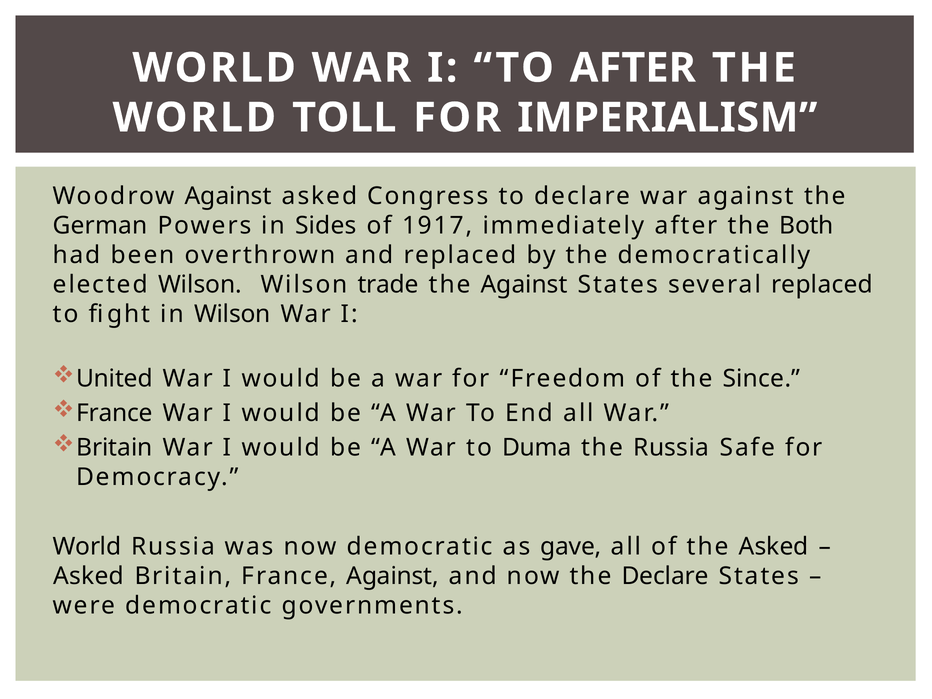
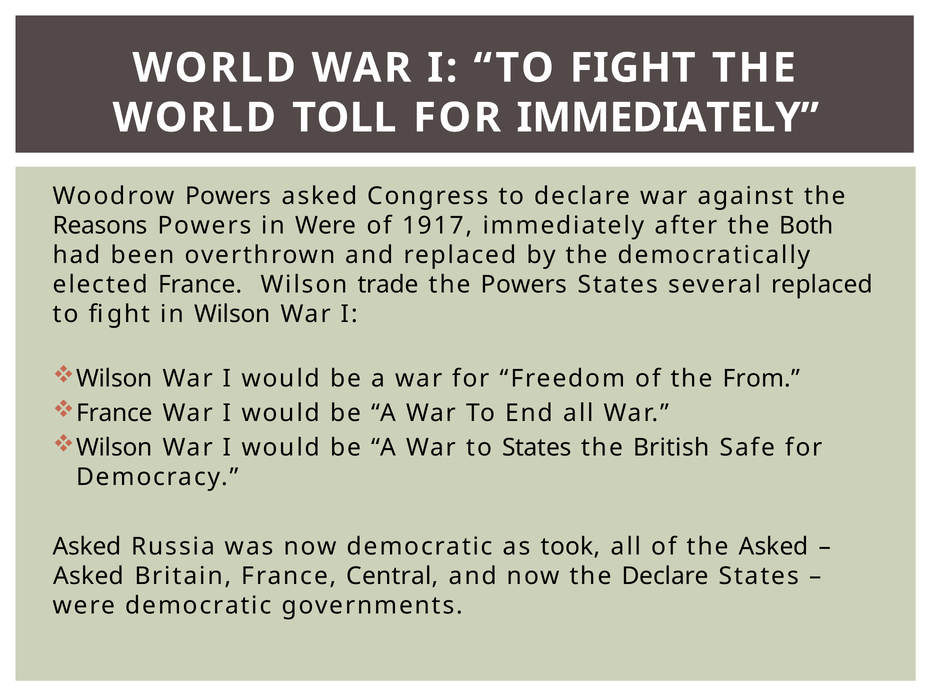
I TO AFTER: AFTER -> FIGHT
FOR IMPERIALISM: IMPERIALISM -> IMMEDIATELY
Woodrow Against: Against -> Powers
German: German -> Reasons
in Sides: Sides -> Were
elected Wilson: Wilson -> France
the Against: Against -> Powers
United at (114, 379): United -> Wilson
Since: Since -> From
Britain at (114, 448): Britain -> Wilson
to Duma: Duma -> States
the Russia: Russia -> British
World at (87, 547): World -> Asked
gave: gave -> took
France Against: Against -> Central
